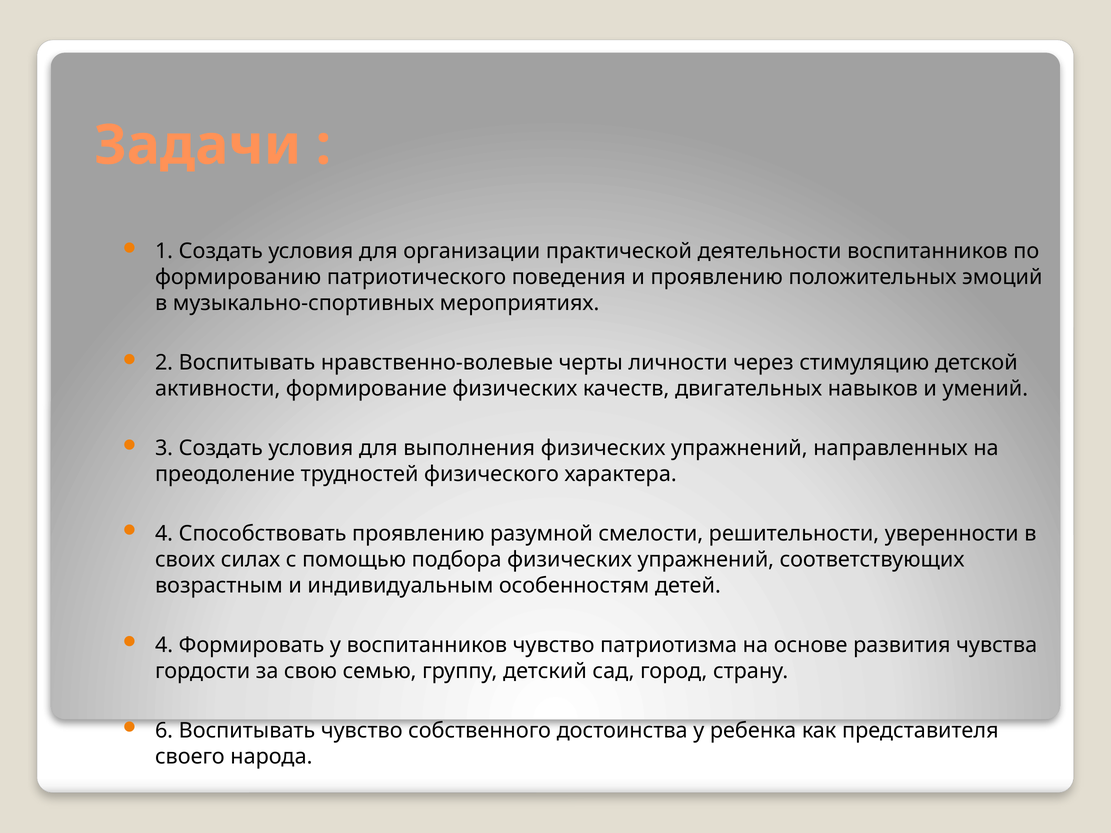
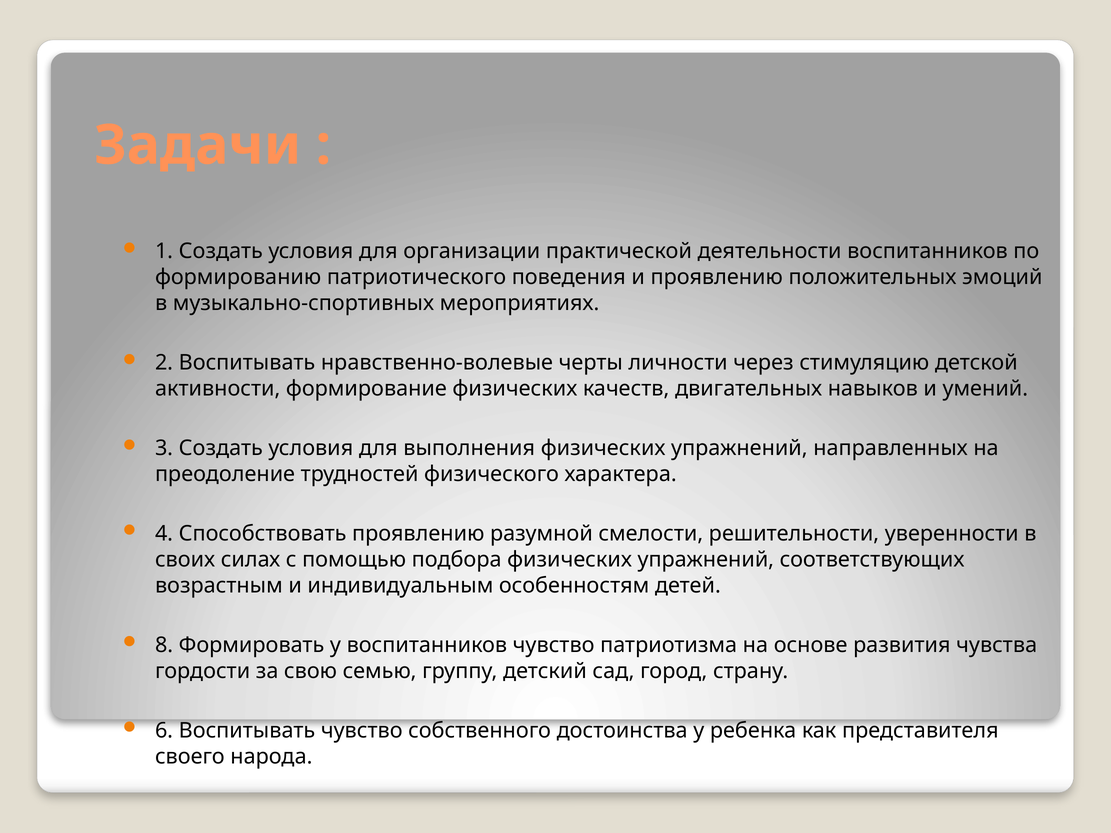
4 at (164, 645): 4 -> 8
